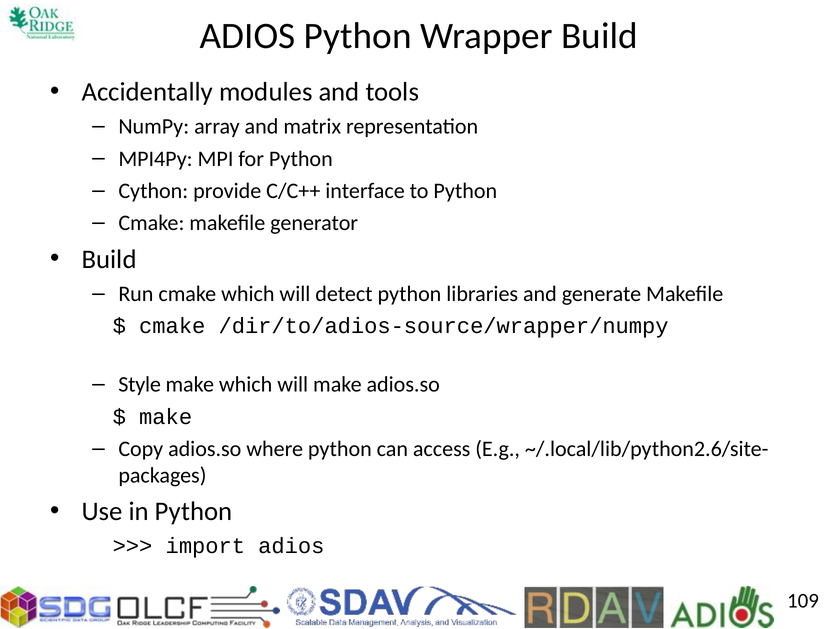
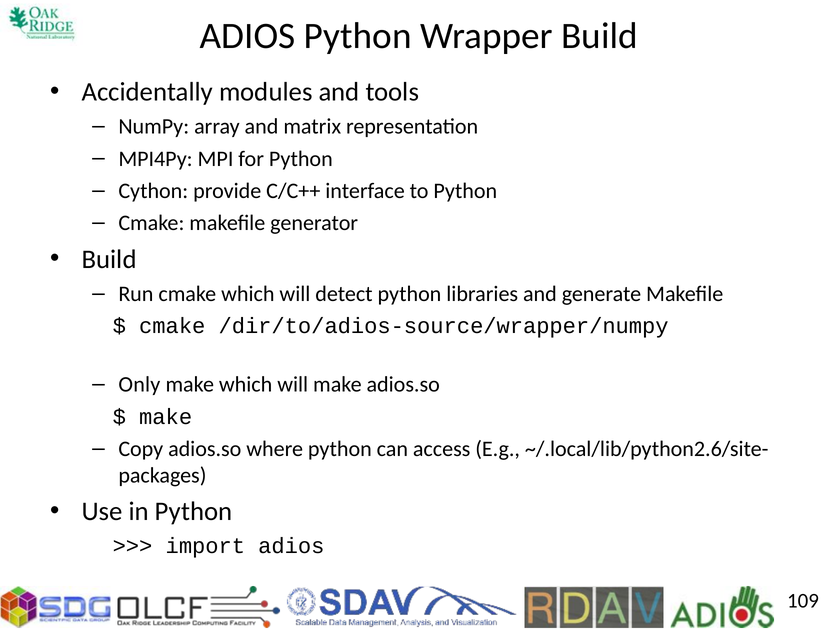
Style: Style -> Only
